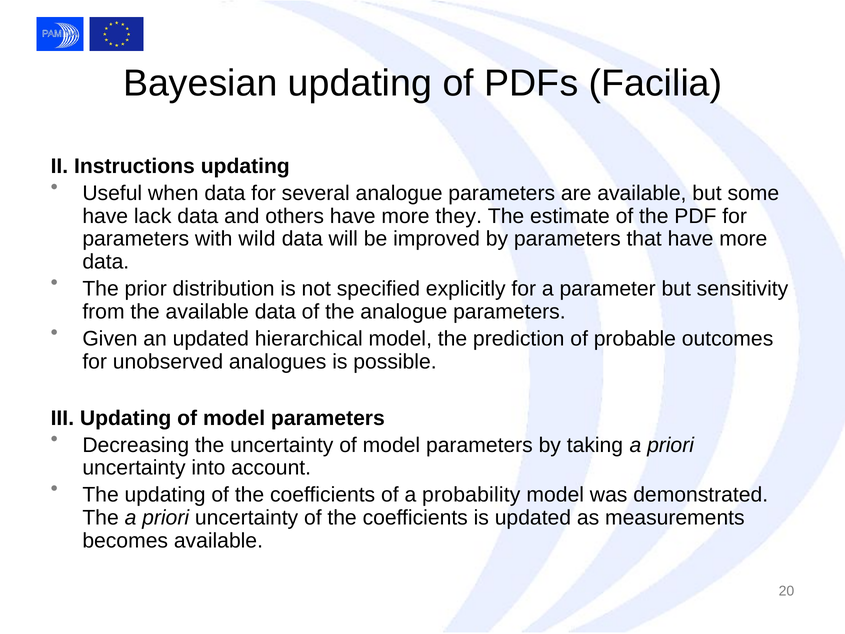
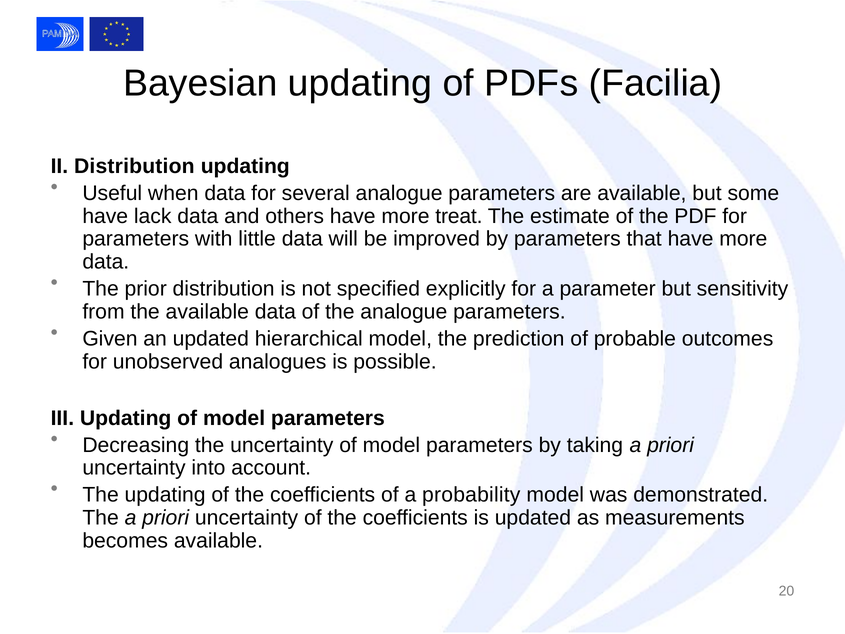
II Instructions: Instructions -> Distribution
they: they -> treat
wild: wild -> little
